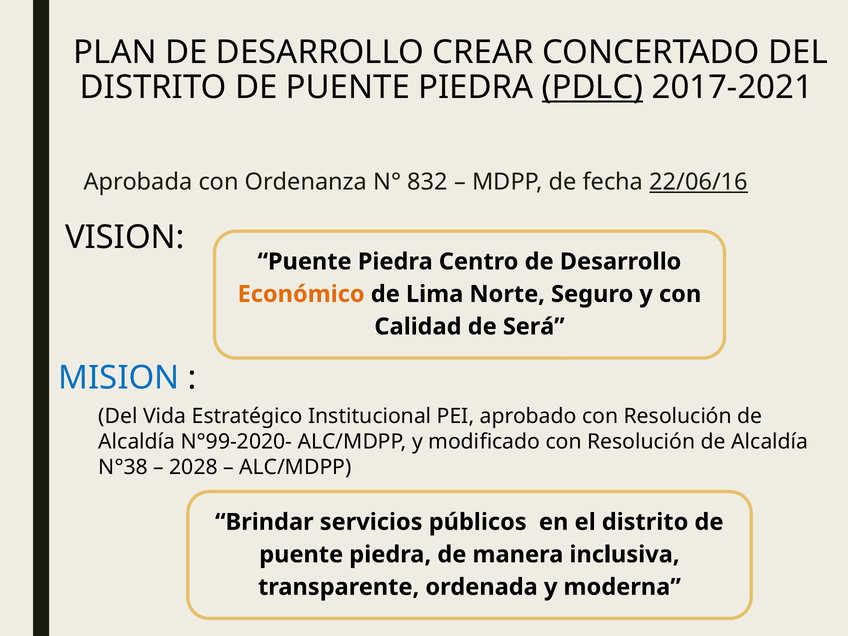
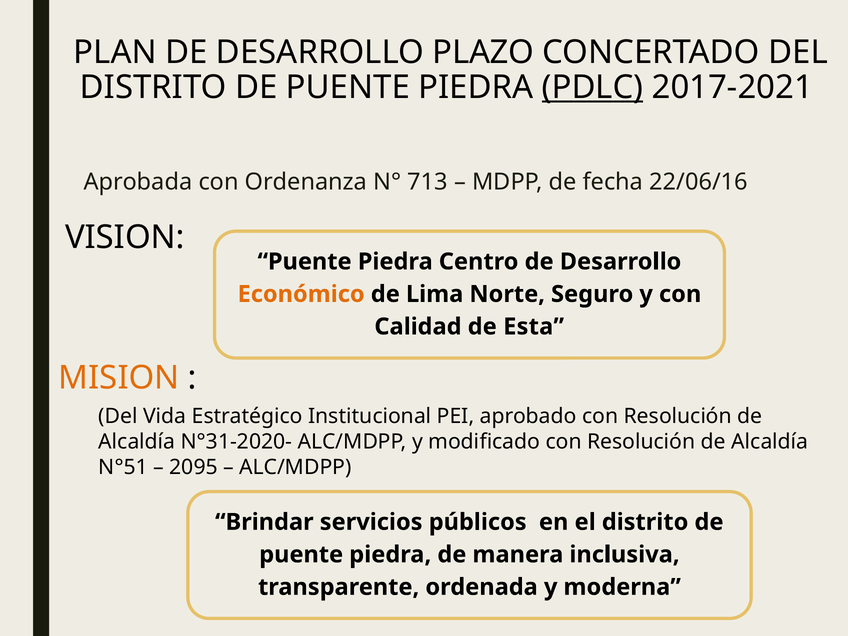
CREAR: CREAR -> PLAZO
832: 832 -> 713
22/06/16 underline: present -> none
Será: Será -> Esta
MISION colour: blue -> orange
N°99-2020-: N°99-2020- -> N°31-2020-
N°38: N°38 -> N°51
2028: 2028 -> 2095
